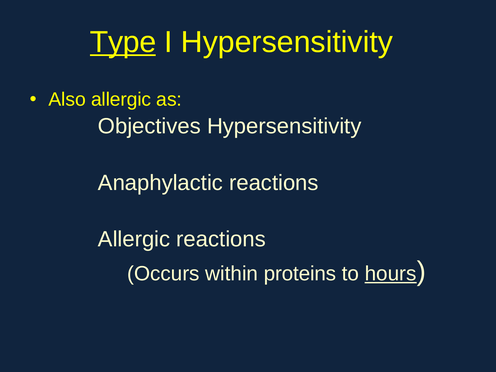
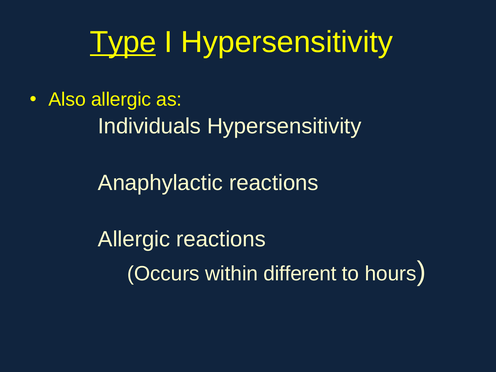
Objectives: Objectives -> Individuals
proteins: proteins -> different
hours underline: present -> none
